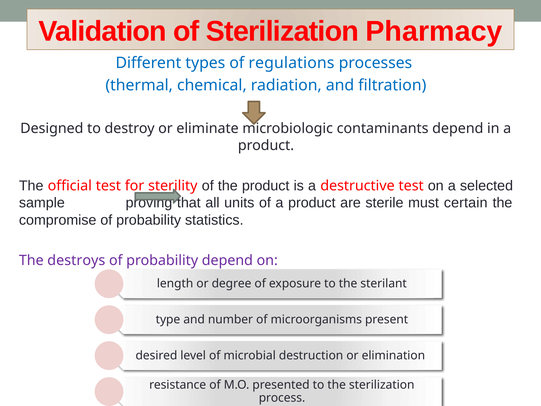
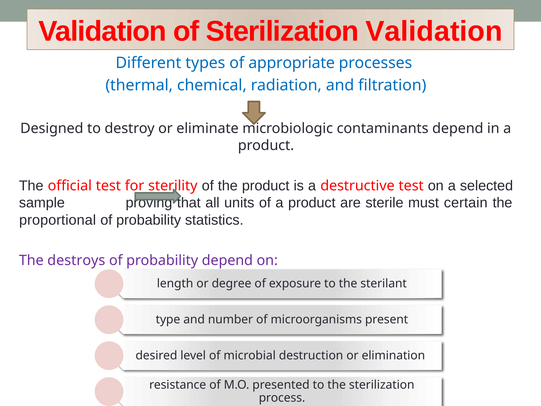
Sterilization Pharmacy: Pharmacy -> Validation
regulations: regulations -> appropriate
compromise: compromise -> proportional
